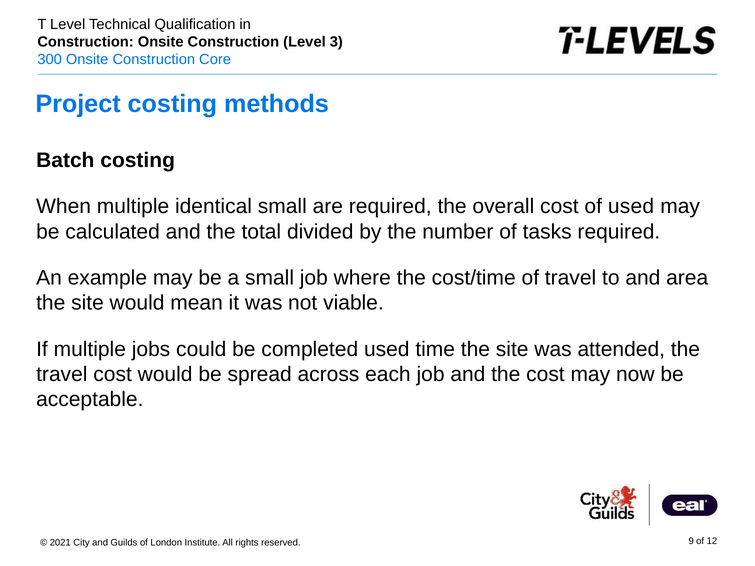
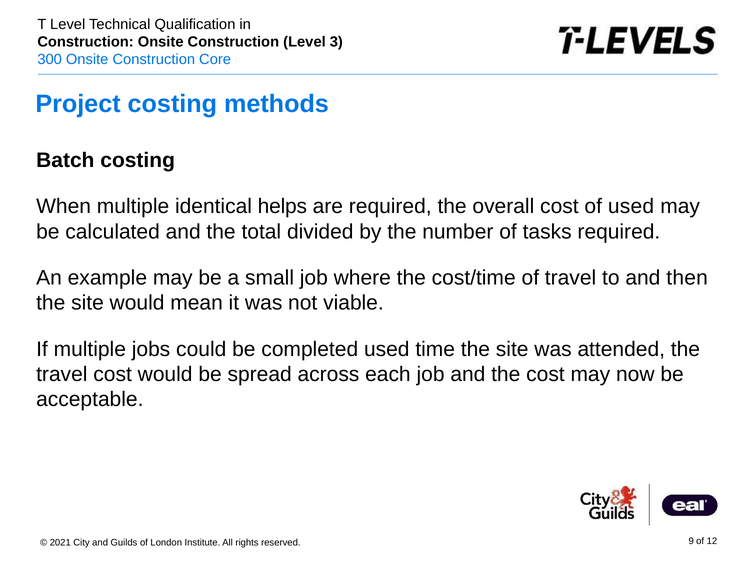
identical small: small -> helps
area: area -> then
